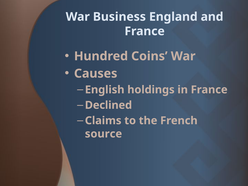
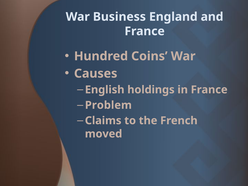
Declined: Declined -> Problem
source: source -> moved
